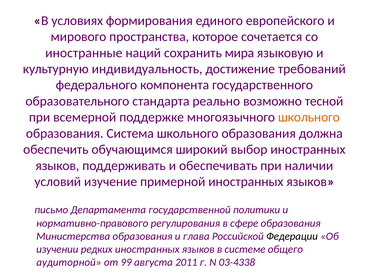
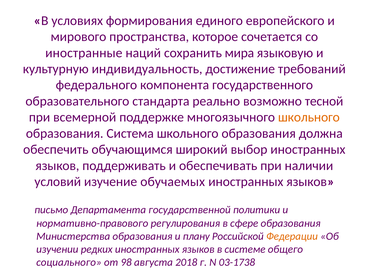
примерной: примерной -> обучаемых
глава: глава -> плану
Федерации colour: black -> orange
аудиторной: аудиторной -> социального
99: 99 -> 98
2011: 2011 -> 2018
03-4338: 03-4338 -> 03-1738
